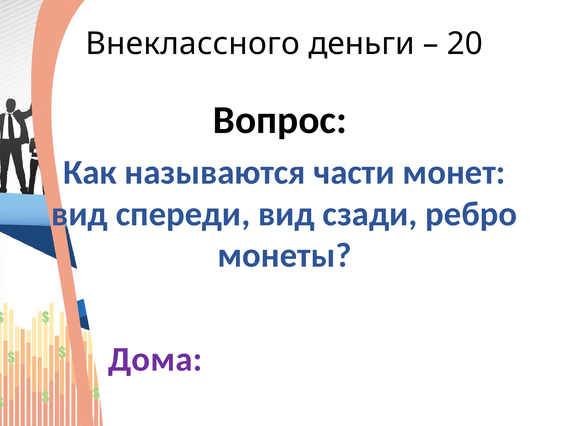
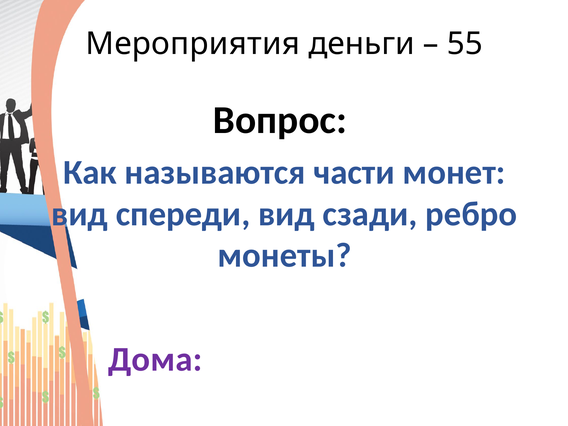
Внеклассного: Внеклассного -> Мероприятия
20: 20 -> 55
